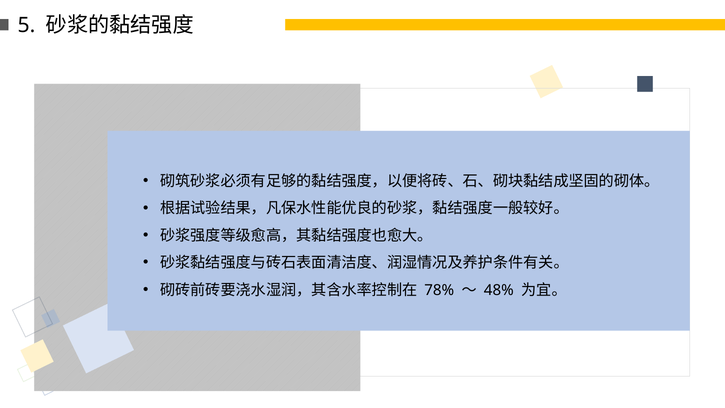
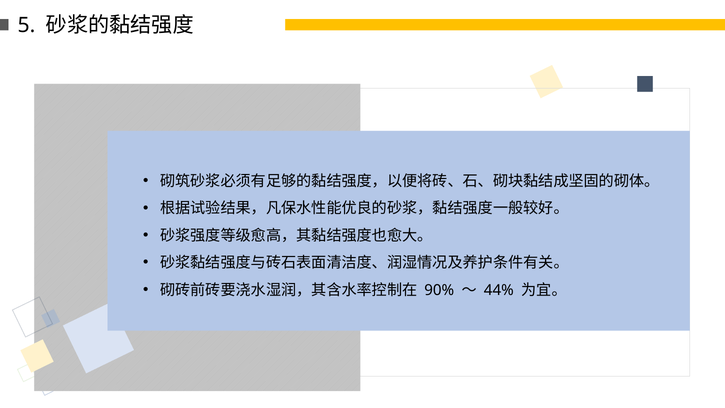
78%: 78% -> 90%
48%: 48% -> 44%
